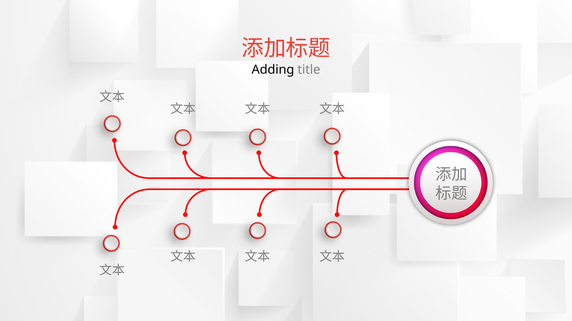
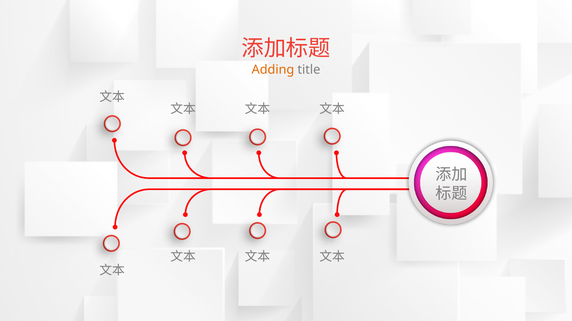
Adding colour: black -> orange
